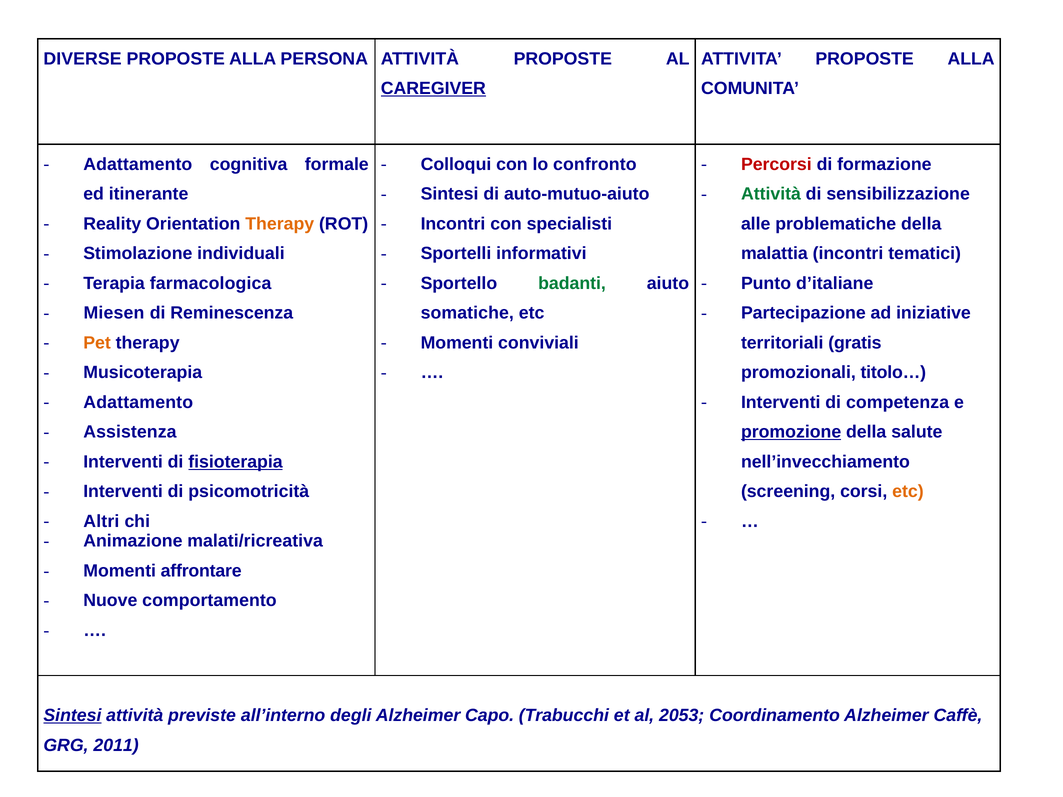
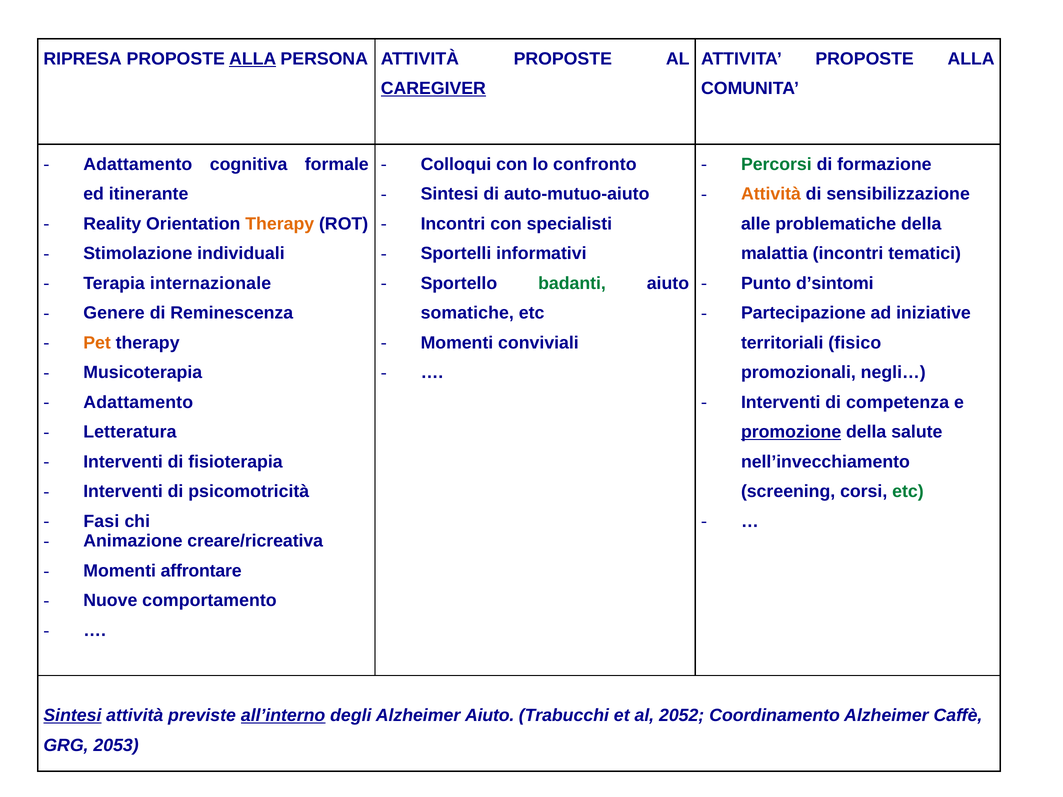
DIVERSE: DIVERSE -> RIPRESA
ALLA at (253, 59) underline: none -> present
Percorsi colour: red -> green
Attività at (771, 194) colour: green -> orange
farmacologica: farmacologica -> internazionale
d’italiane: d’italiane -> d’sintomi
Miesen: Miesen -> Genere
gratis: gratis -> fisico
titolo…: titolo… -> negli…
Assistenza: Assistenza -> Letteratura
fisioterapia underline: present -> none
etc at (908, 492) colour: orange -> green
Altri: Altri -> Fasi
malati/ricreativa: malati/ricreativa -> creare/ricreativa
all’interno underline: none -> present
Alzheimer Capo: Capo -> Aiuto
2053: 2053 -> 2052
2011: 2011 -> 2053
